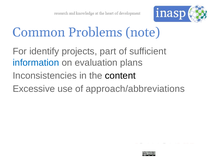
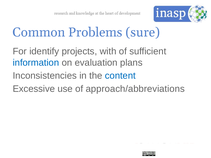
note: note -> sure
part: part -> with
content colour: black -> blue
